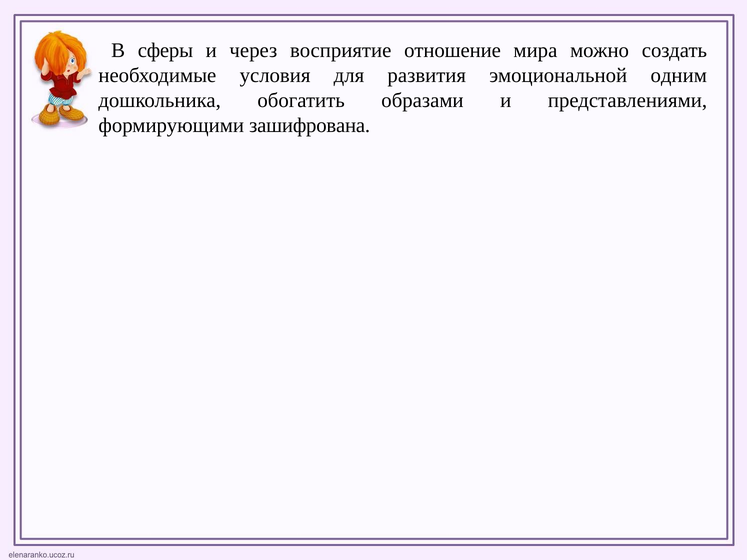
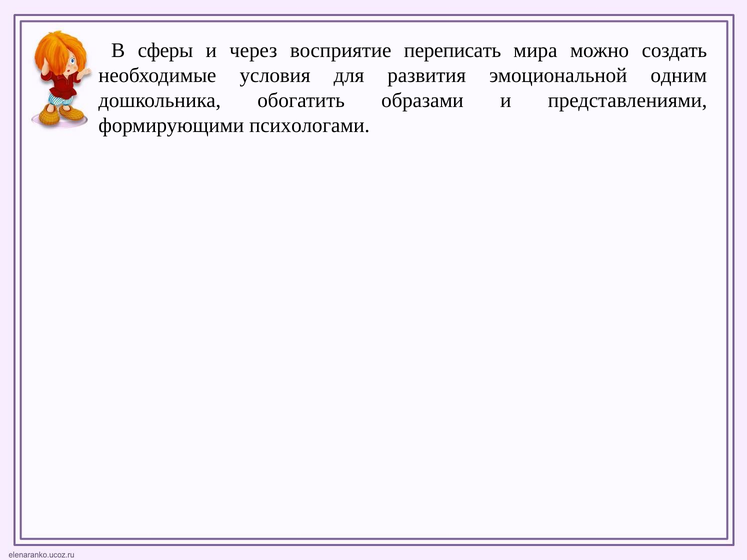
отношение: отношение -> переписать
зашифрована: зашифрована -> психологами
